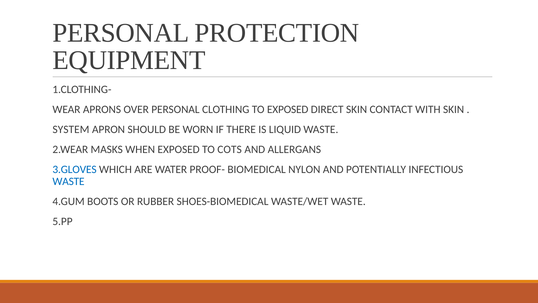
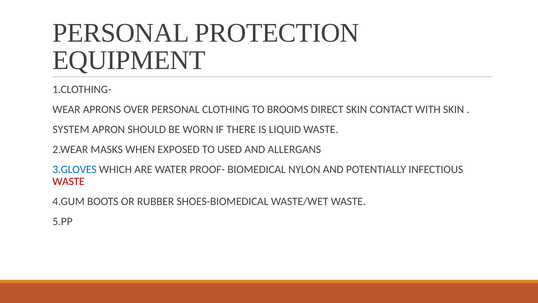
TO EXPOSED: EXPOSED -> BROOMS
COTS: COTS -> USED
WASTE at (68, 181) colour: blue -> red
